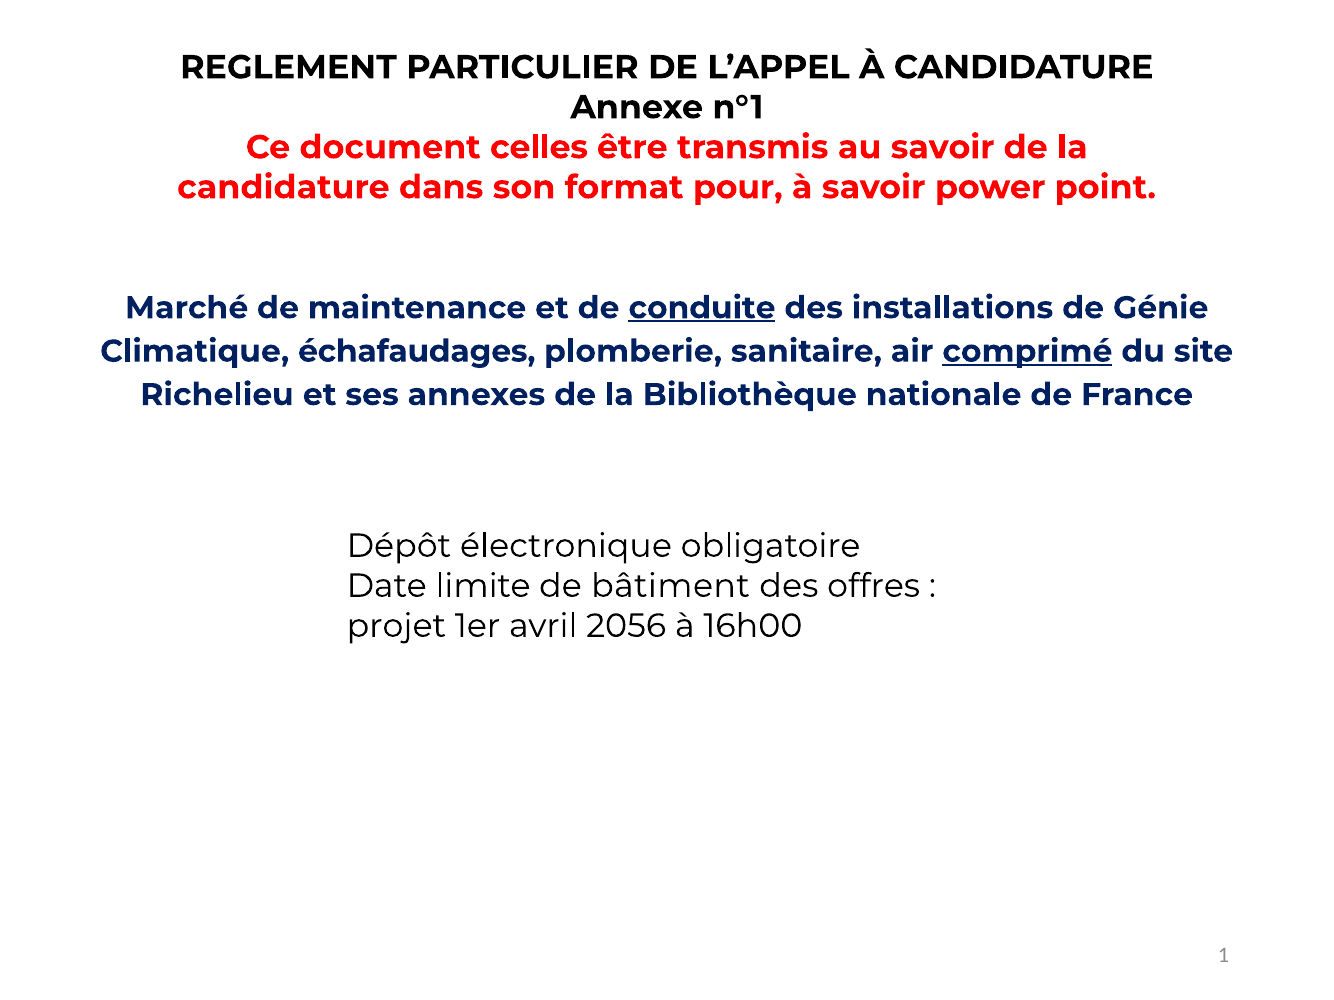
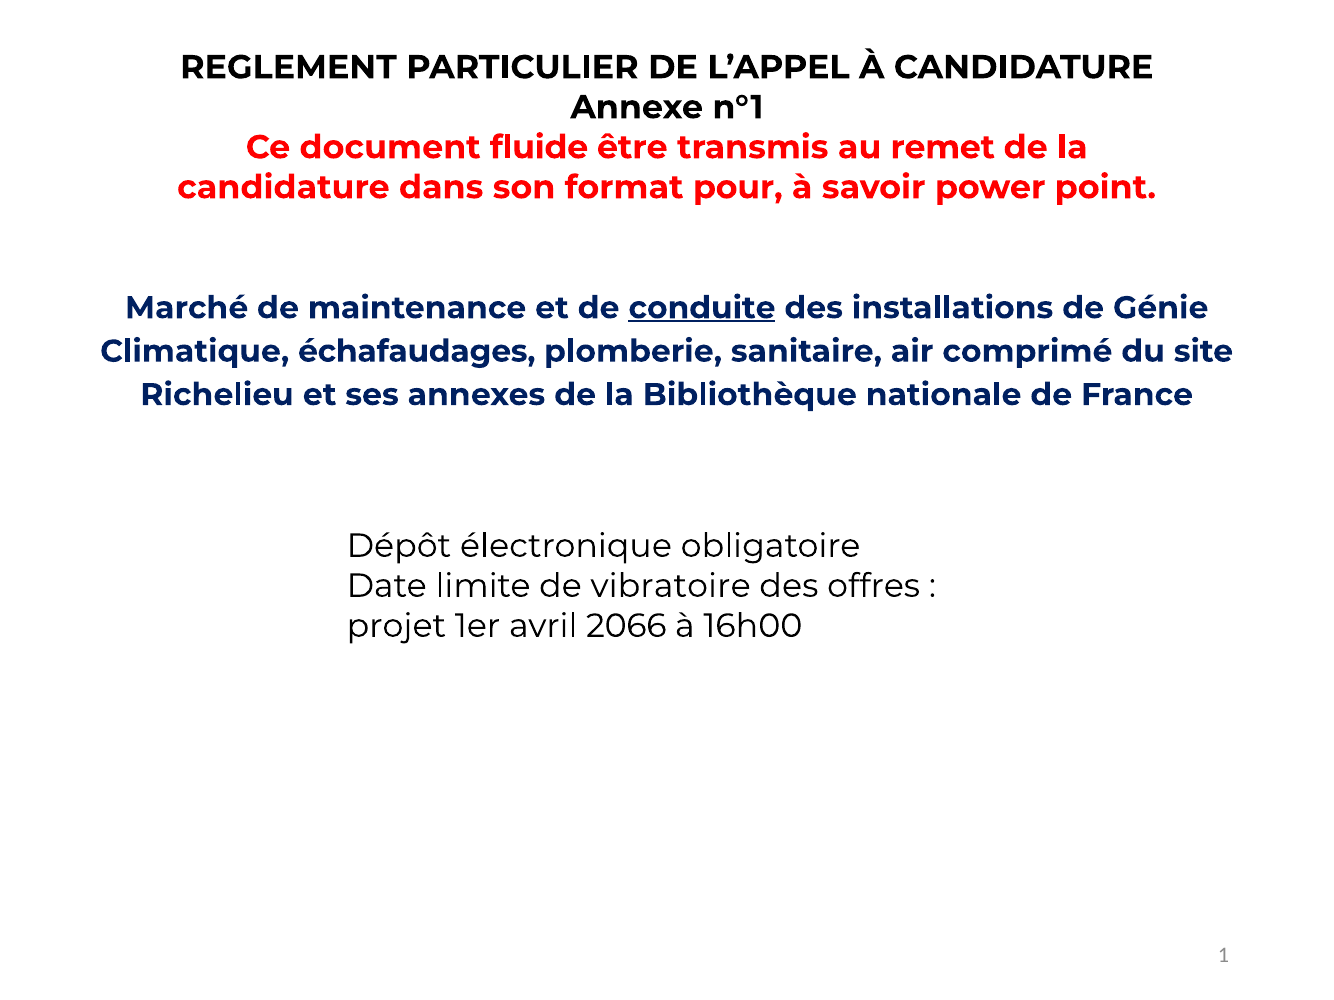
celles: celles -> fluide
au savoir: savoir -> remet
comprimé underline: present -> none
bâtiment: bâtiment -> vibratoire
2056: 2056 -> 2066
